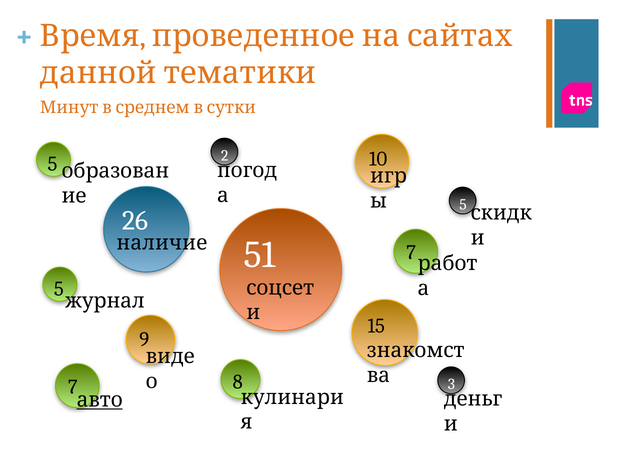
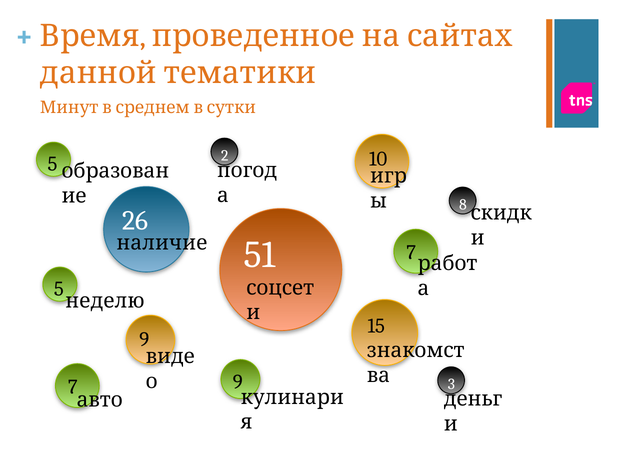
5 at (463, 204): 5 -> 8
журнал: журнал -> неделю
8 at (238, 382): 8 -> 9
авто underline: present -> none
